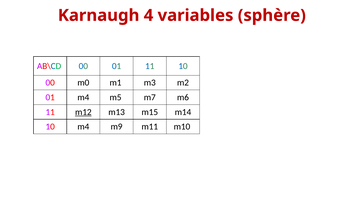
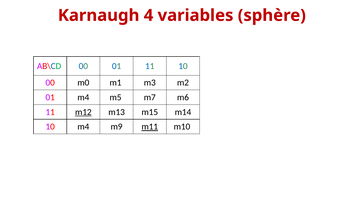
m11 underline: none -> present
